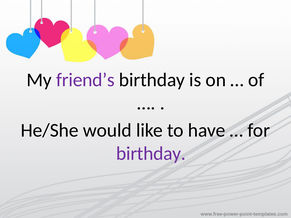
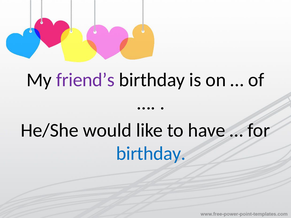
birthday at (151, 154) colour: purple -> blue
